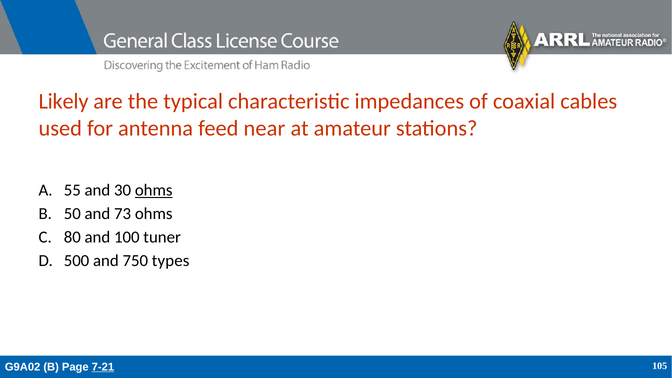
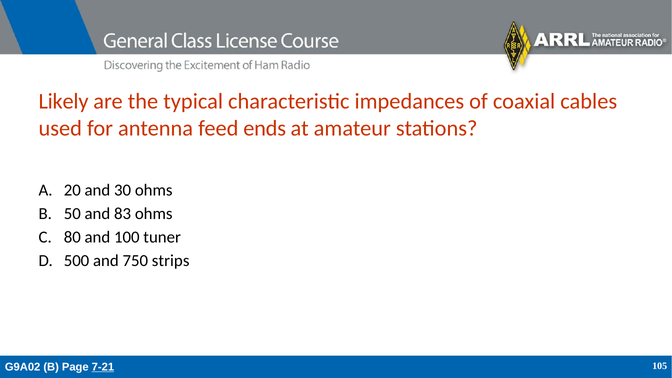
near: near -> ends
55: 55 -> 20
ohms at (154, 190) underline: present -> none
73: 73 -> 83
types: types -> strips
